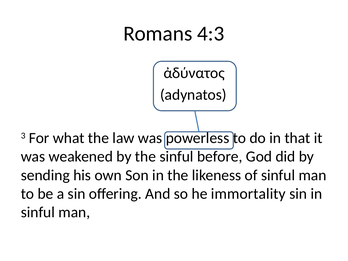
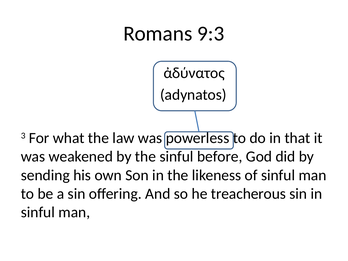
4:3: 4:3 -> 9:3
immortality: immortality -> treacherous
